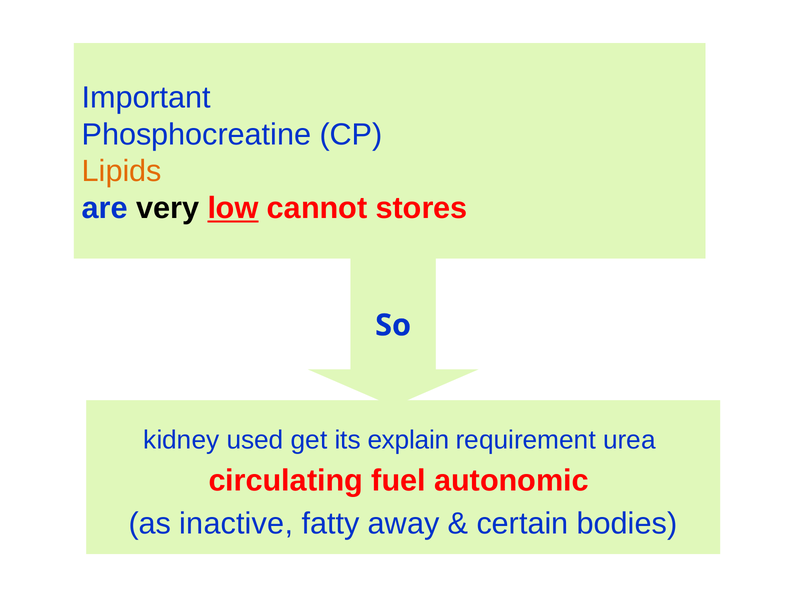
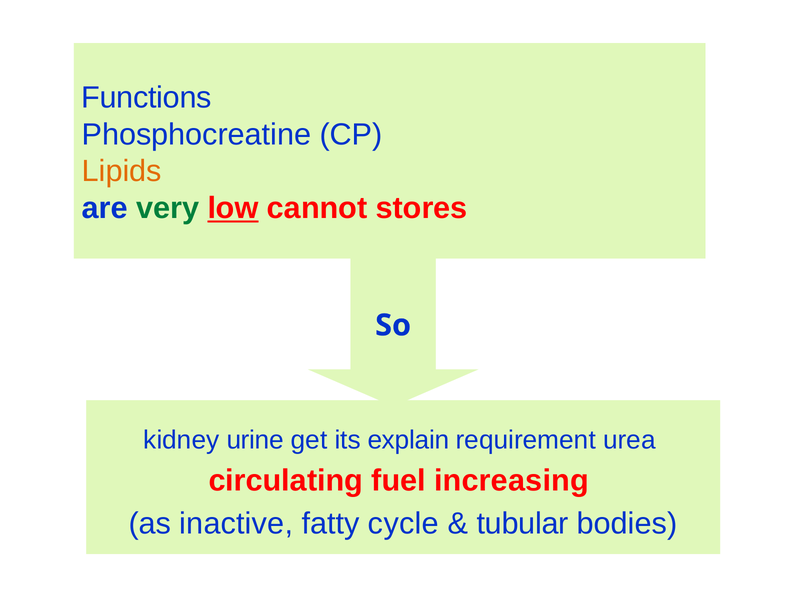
Important: Important -> Functions
very colour: black -> green
used: used -> urine
autonomic: autonomic -> increasing
away: away -> cycle
certain: certain -> tubular
